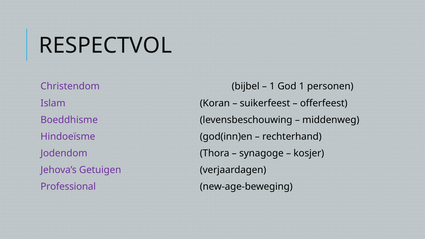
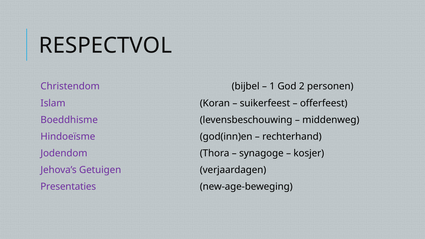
God 1: 1 -> 2
Professional: Professional -> Presentaties
